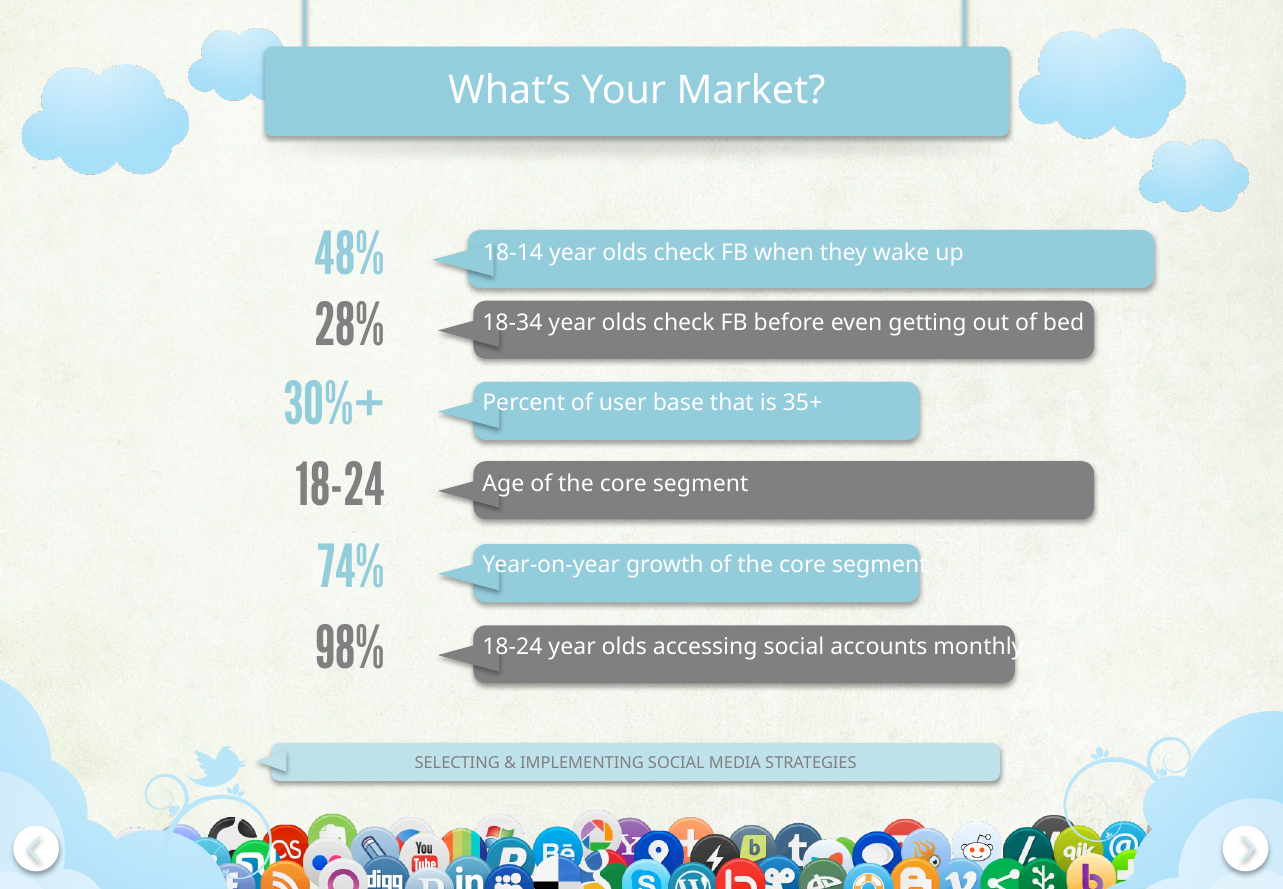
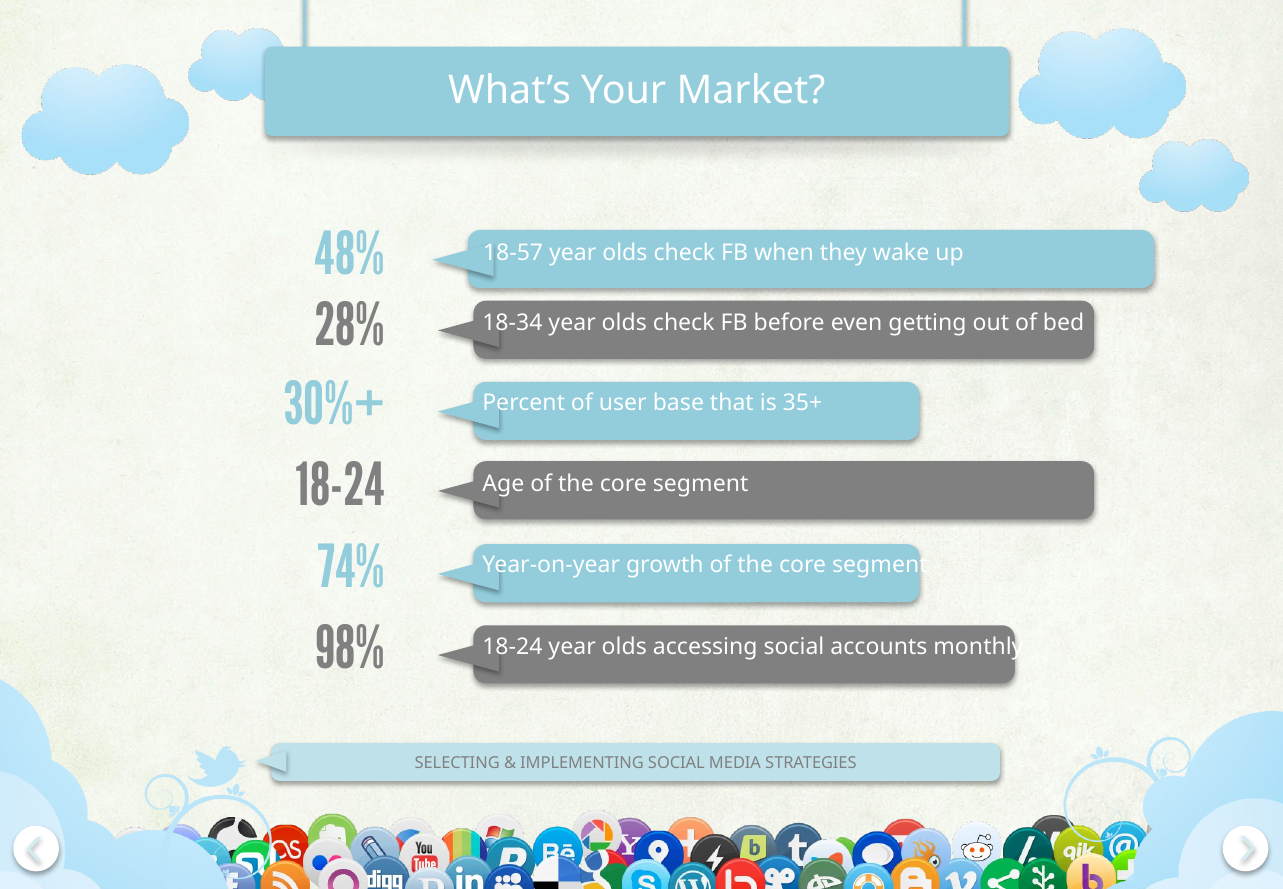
18-14: 18-14 -> 18-57
